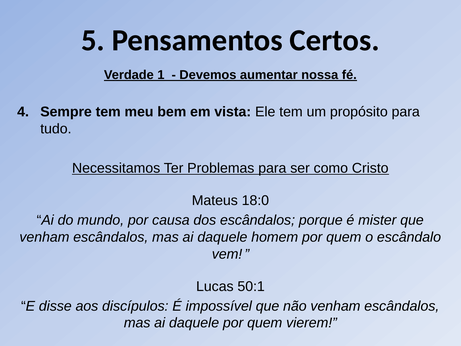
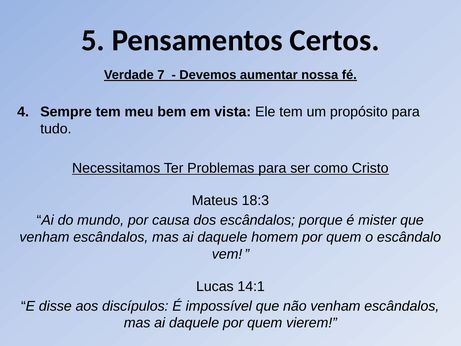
1: 1 -> 7
18:0: 18:0 -> 18:3
50:1: 50:1 -> 14:1
